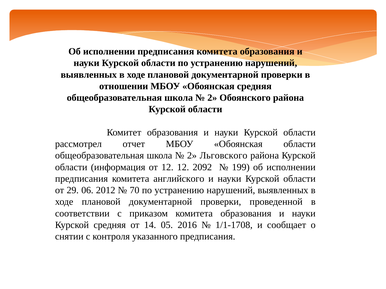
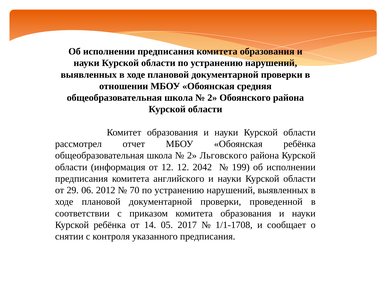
Обоянская области: области -> ребёнка
2092: 2092 -> 2042
Курской средняя: средняя -> ребёнка
2016: 2016 -> 2017
